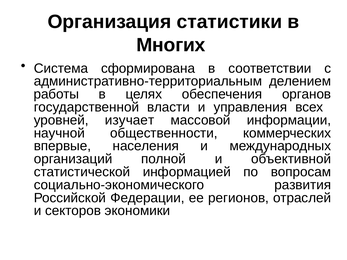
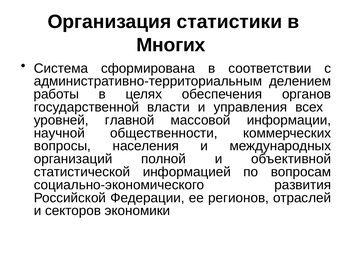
изучает: изучает -> главной
впервые: впервые -> вопросы
